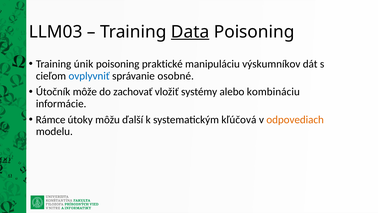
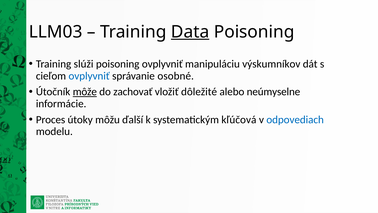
únik: únik -> slúži
poisoning praktické: praktické -> ovplyvniť
môže underline: none -> present
systémy: systémy -> dôležité
kombináciu: kombináciu -> neúmyselne
Rámce: Rámce -> Proces
odpovediach colour: orange -> blue
